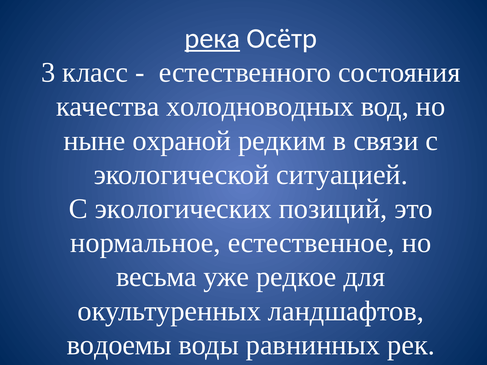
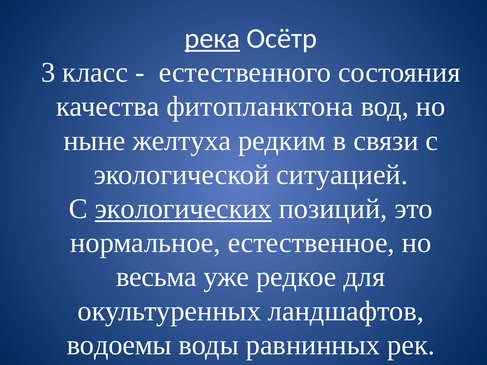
холодноводных: холодноводных -> фитопланктона
охраной: охраной -> желтуха
экологических underline: none -> present
